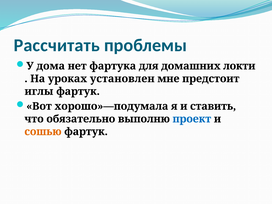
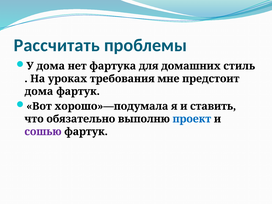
локти: локти -> стиль
установлен: установлен -> требования
иглы at (39, 91): иглы -> дома
сошью colour: orange -> purple
